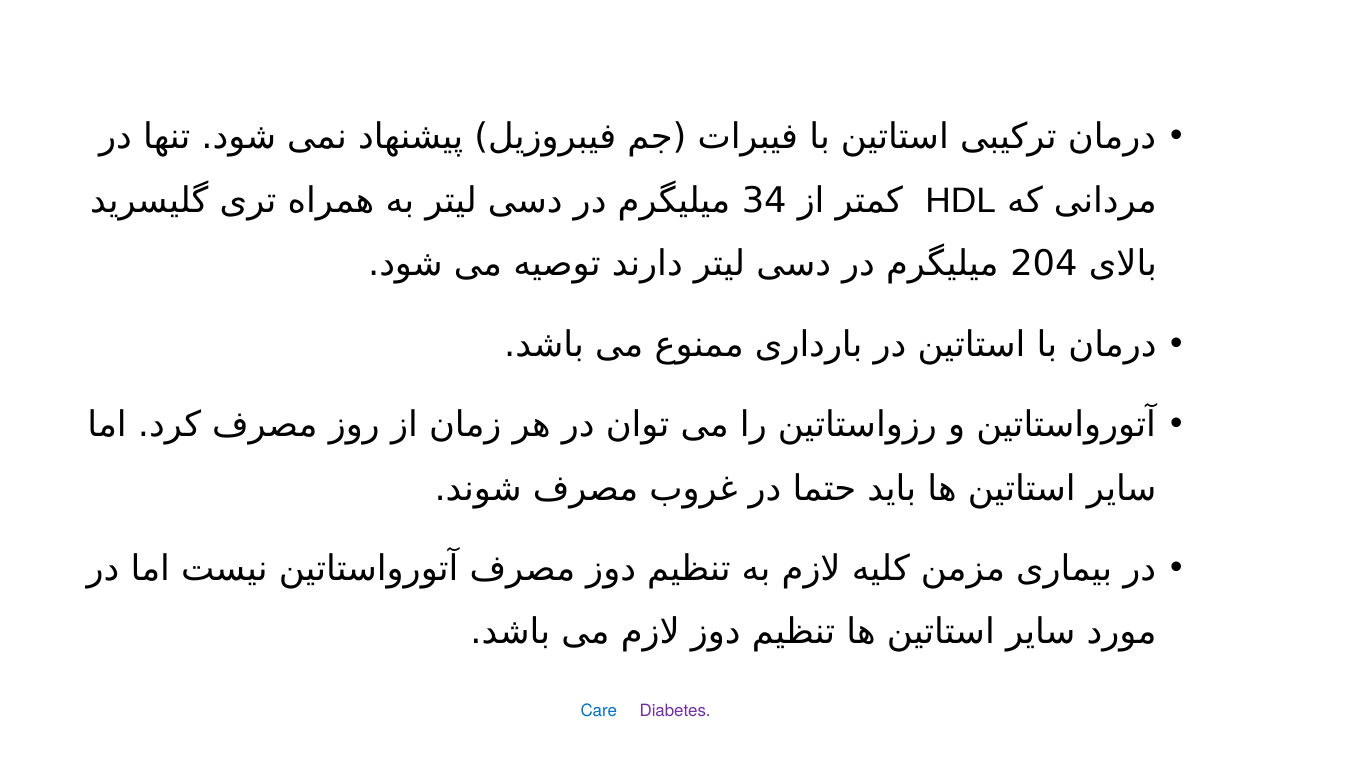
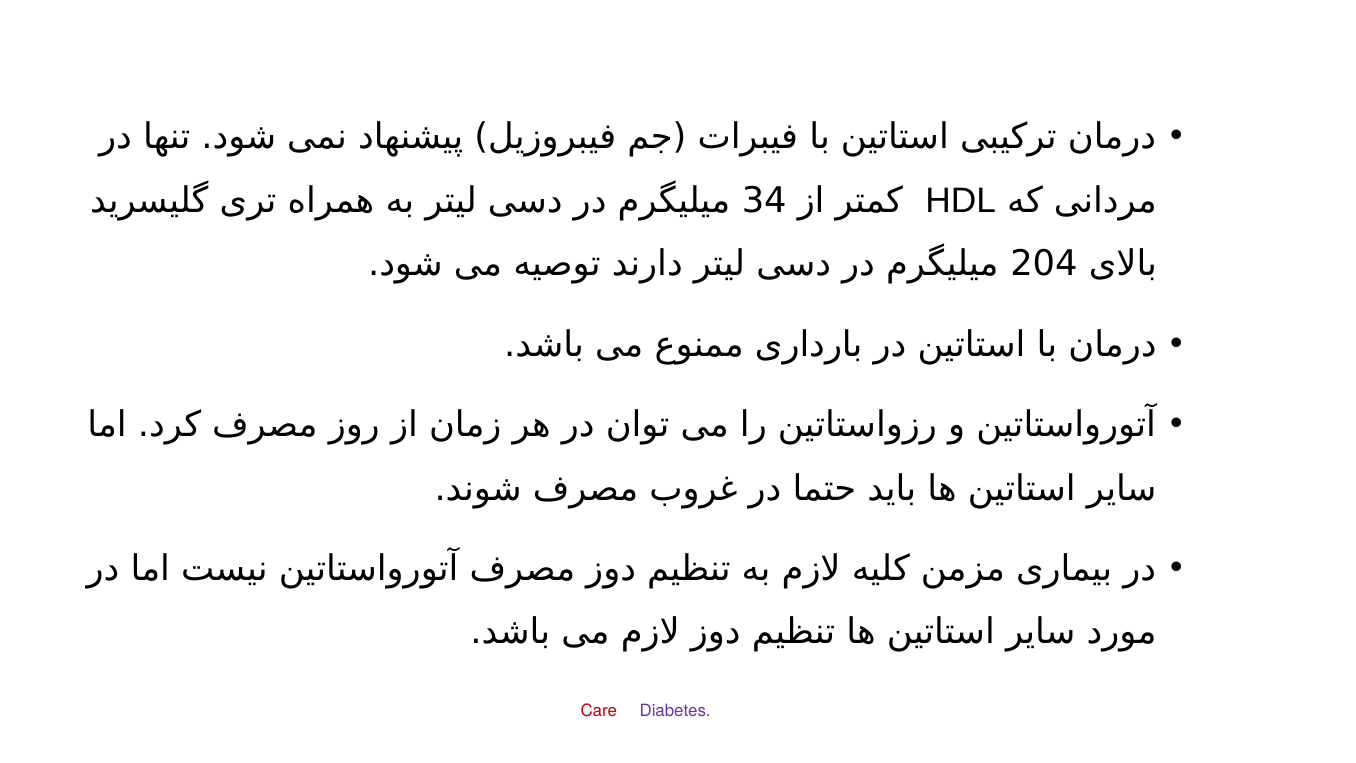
Care at (599, 711) colour: blue -> red
